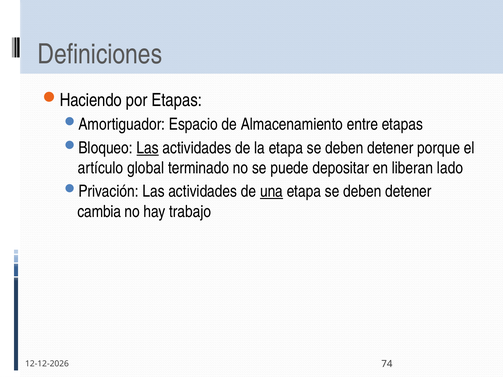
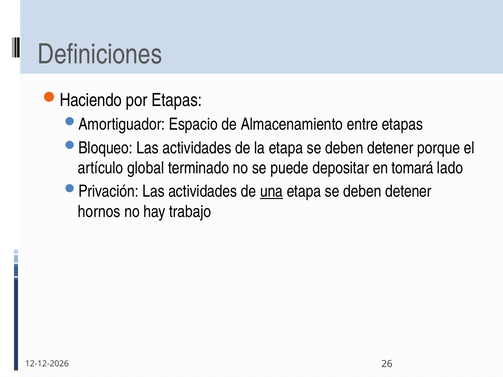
Las at (148, 148) underline: present -> none
liberan: liberan -> tomará
cambia: cambia -> hornos
74: 74 -> 26
